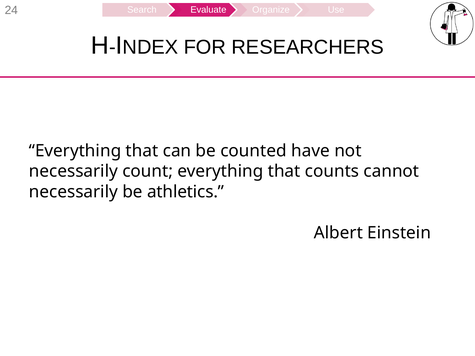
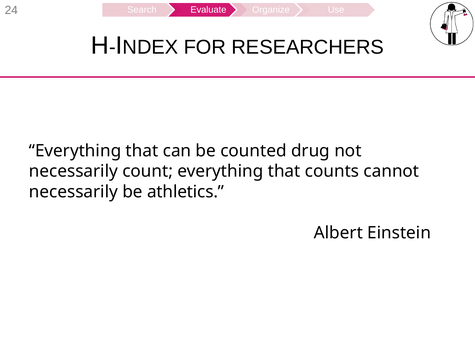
have: have -> drug
